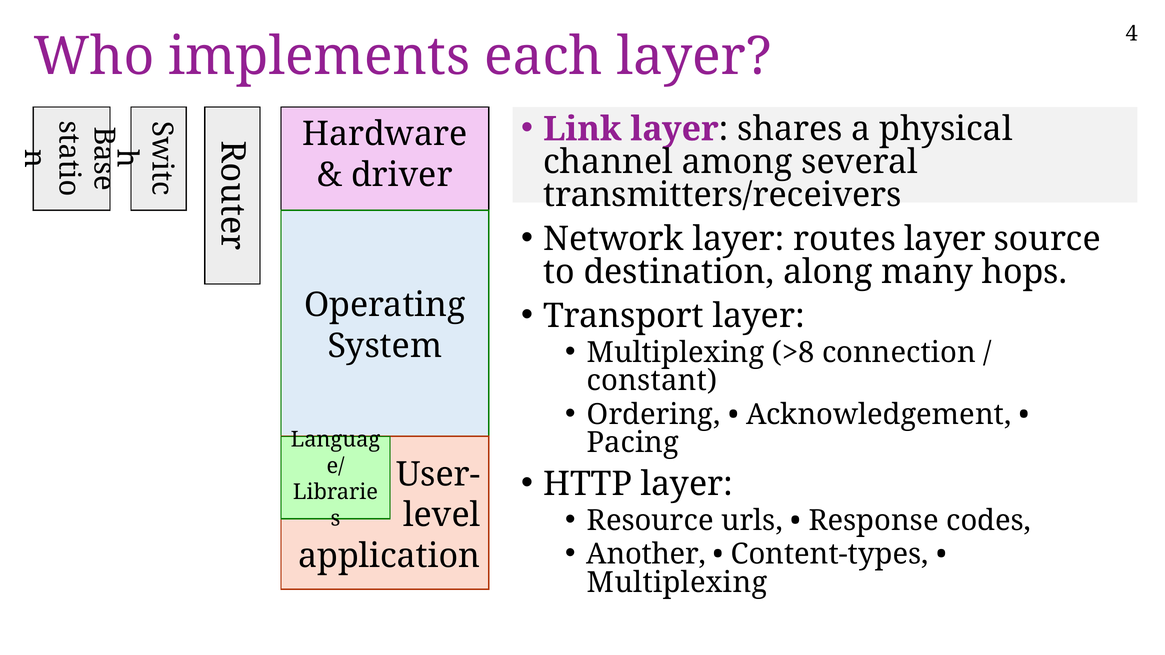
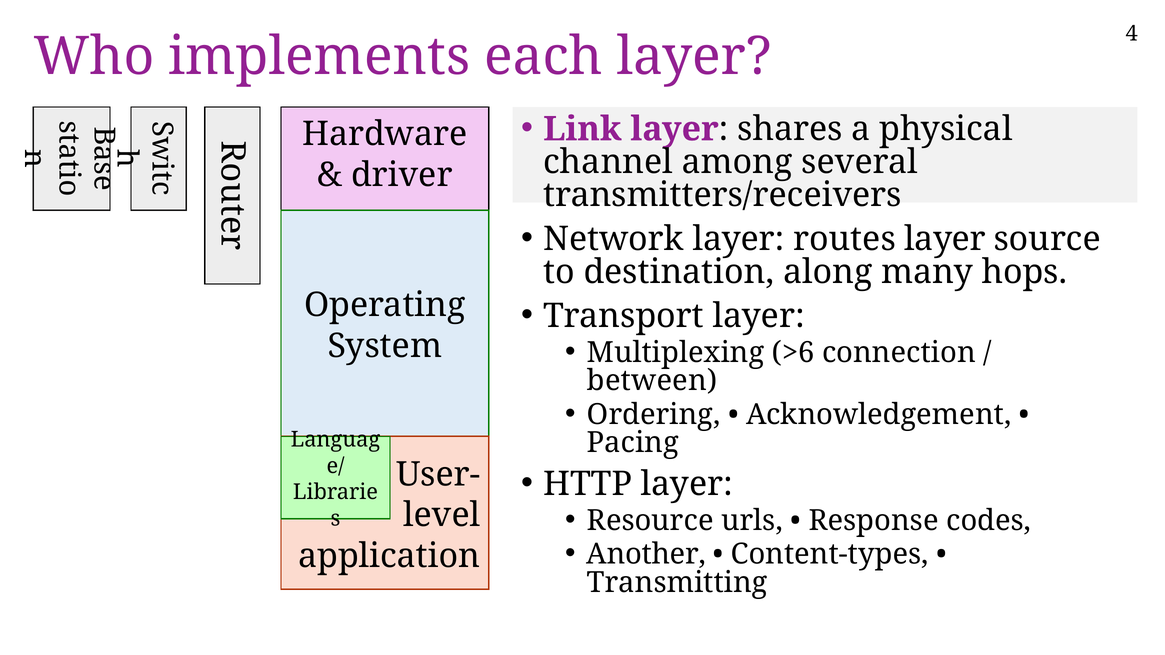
>8: >8 -> >6
constant: constant -> between
Multiplexing at (677, 583): Multiplexing -> Transmitting
